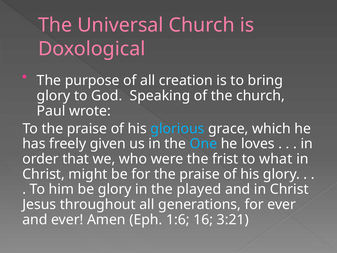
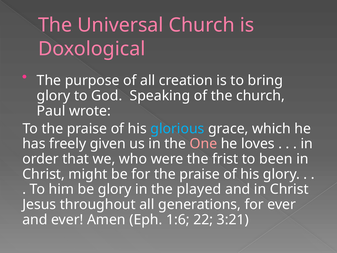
One colour: light blue -> pink
what: what -> been
16: 16 -> 22
